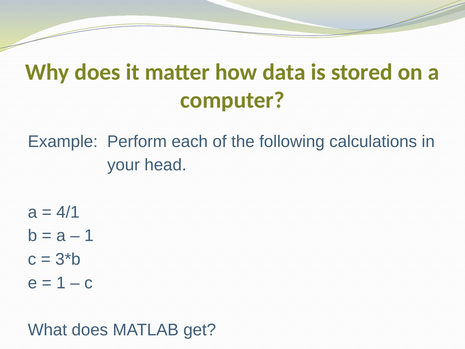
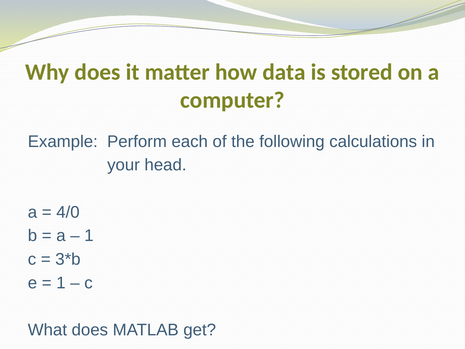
4/1: 4/1 -> 4/0
